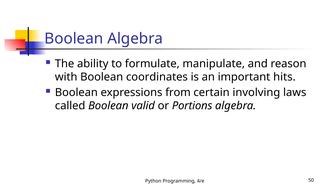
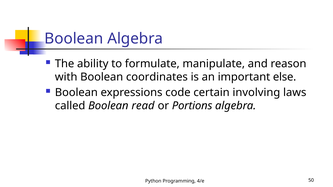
hits: hits -> else
from: from -> code
valid: valid -> read
